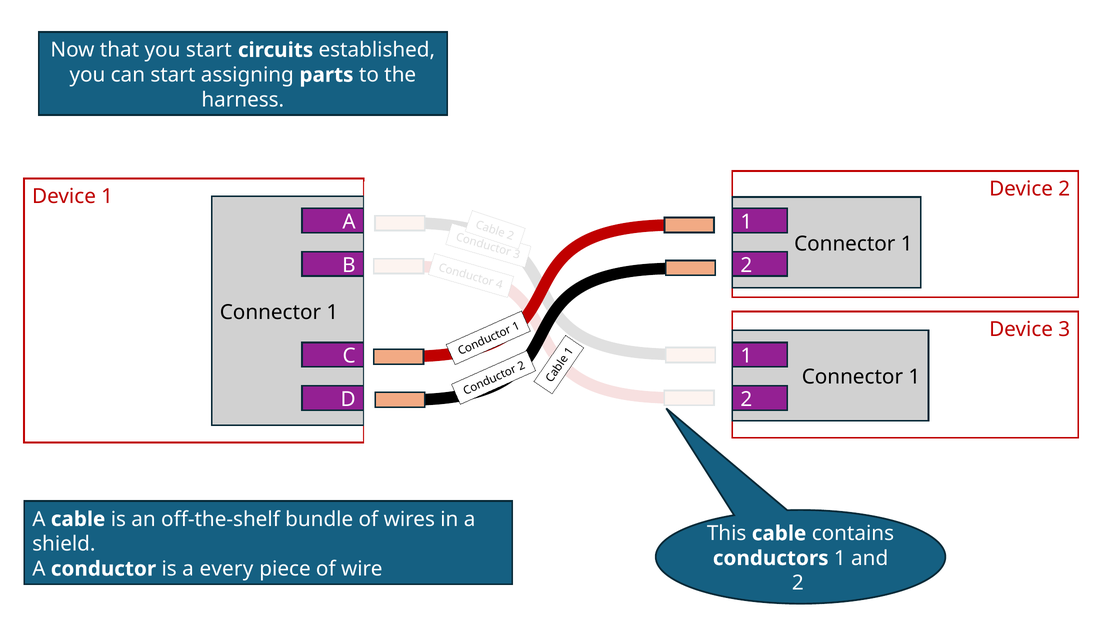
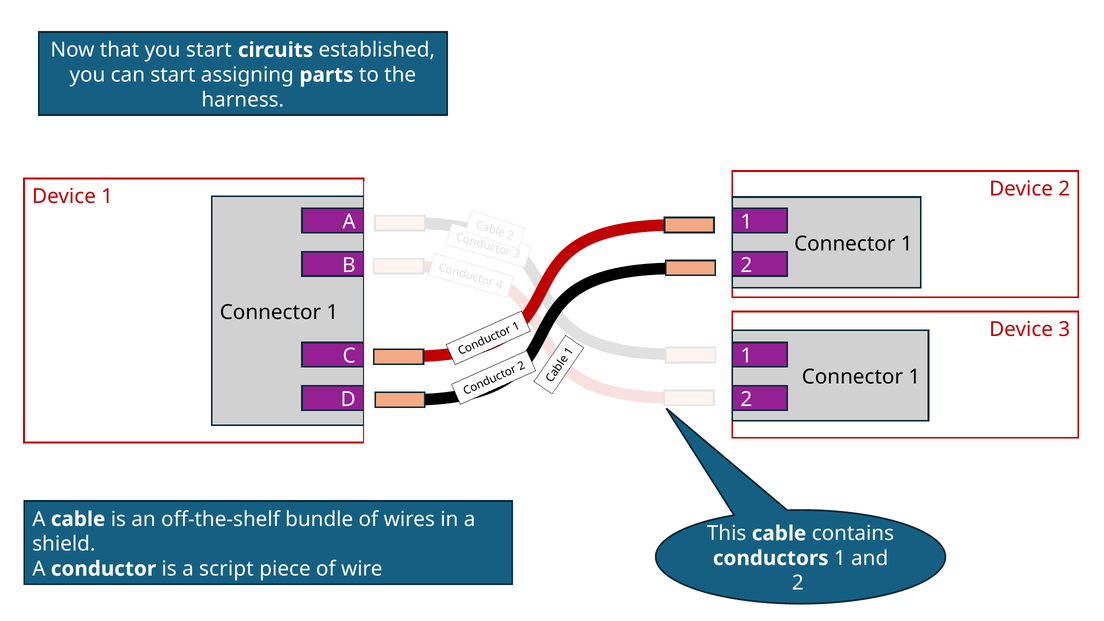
every: every -> script
